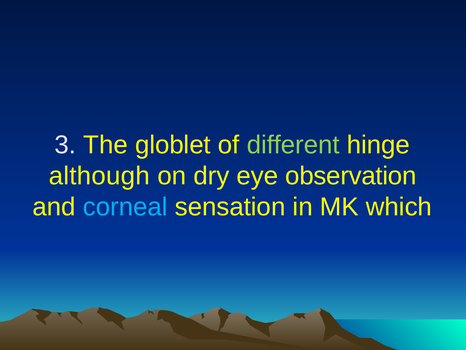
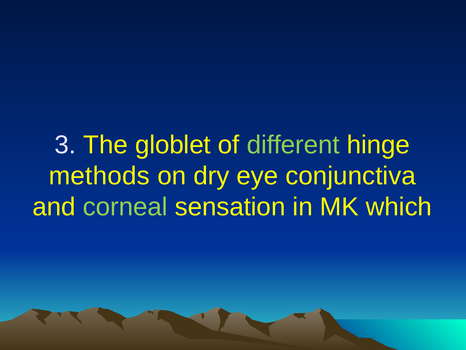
although: although -> methods
observation: observation -> conjunctiva
corneal colour: light blue -> light green
